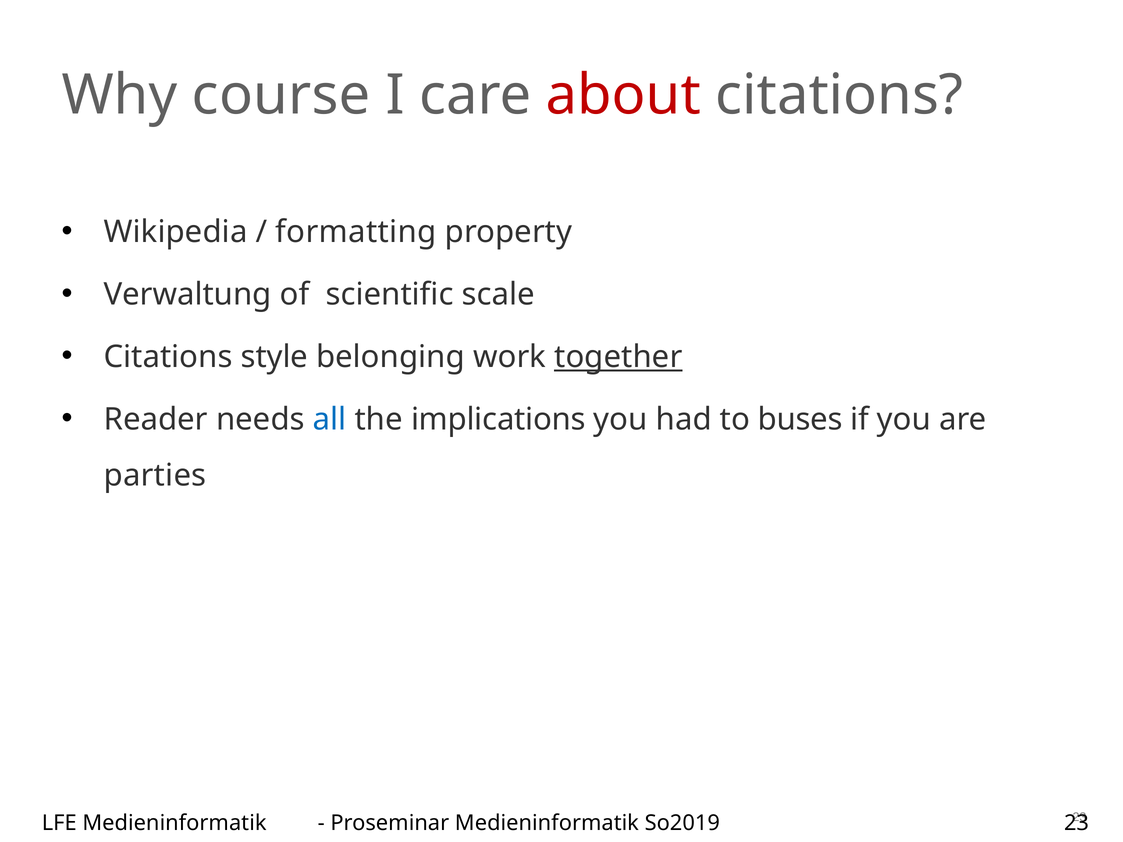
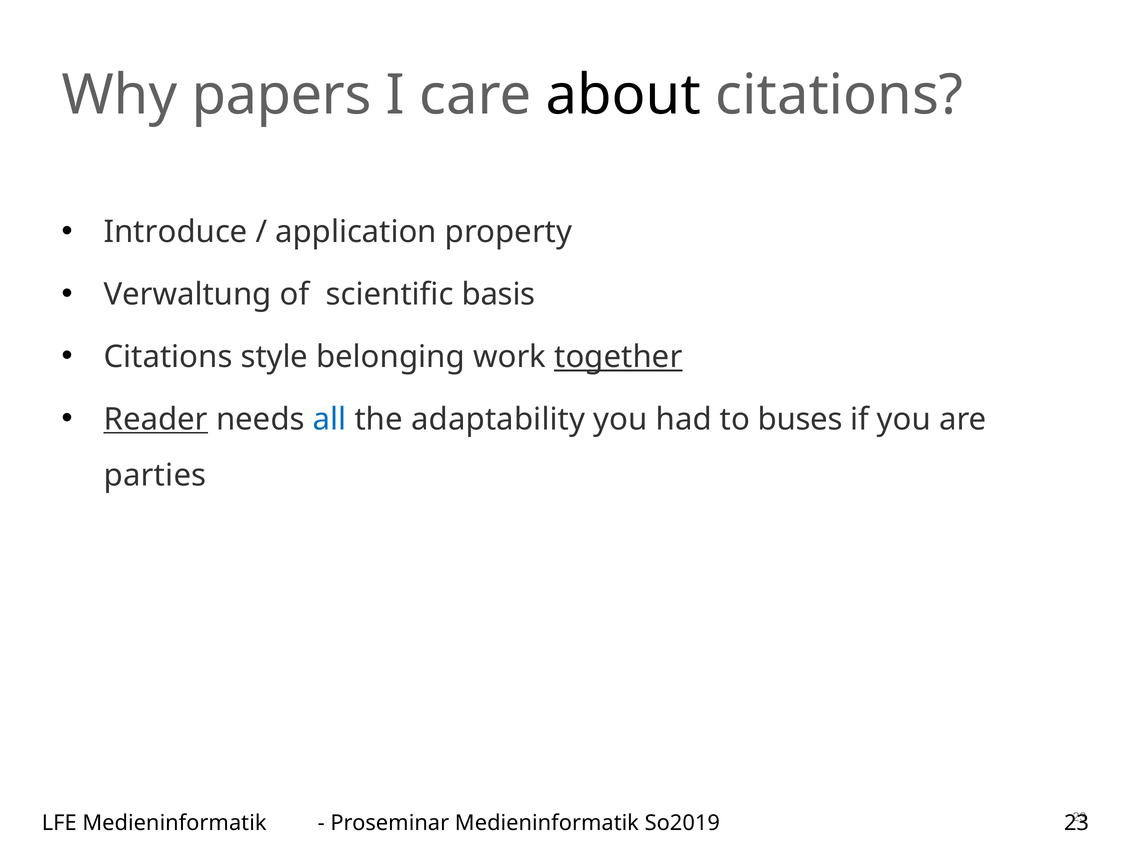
course: course -> papers
about colour: red -> black
Wikipedia: Wikipedia -> Introduce
formatting: formatting -> application
scale: scale -> basis
Reader underline: none -> present
implications: implications -> adaptability
